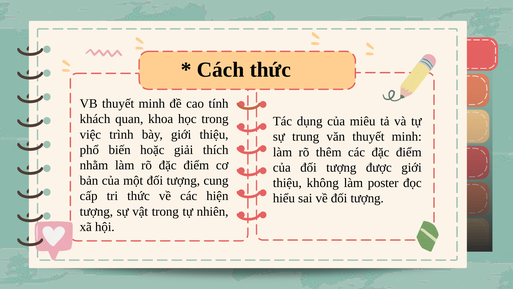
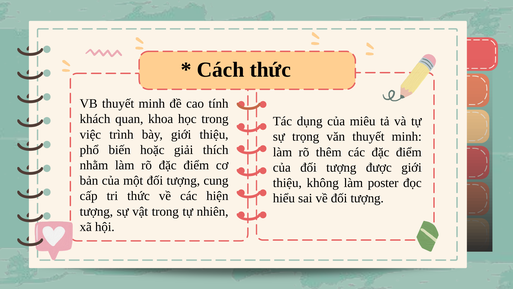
trung: trung -> trọng
